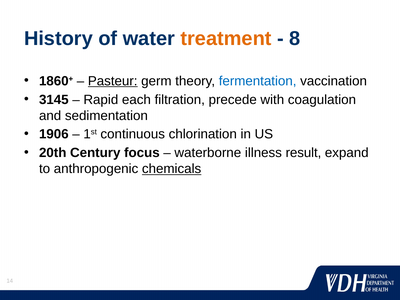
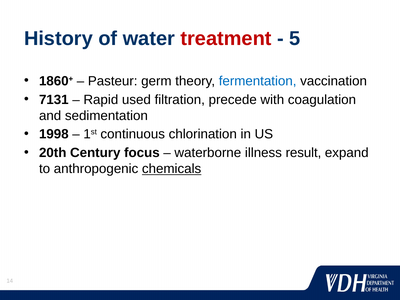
treatment colour: orange -> red
8: 8 -> 5
Pasteur underline: present -> none
3145: 3145 -> 7131
each: each -> used
1906: 1906 -> 1998
